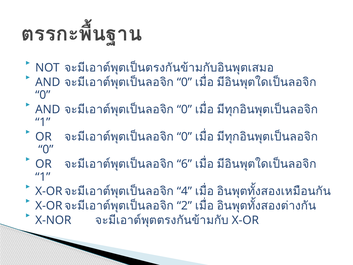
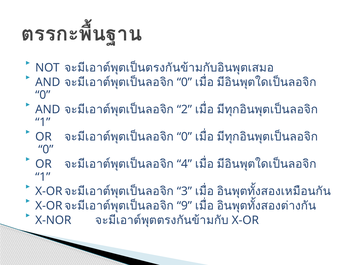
0 at (186, 109): 0 -> 2
6: 6 -> 4
4: 4 -> 3
2: 2 -> 9
